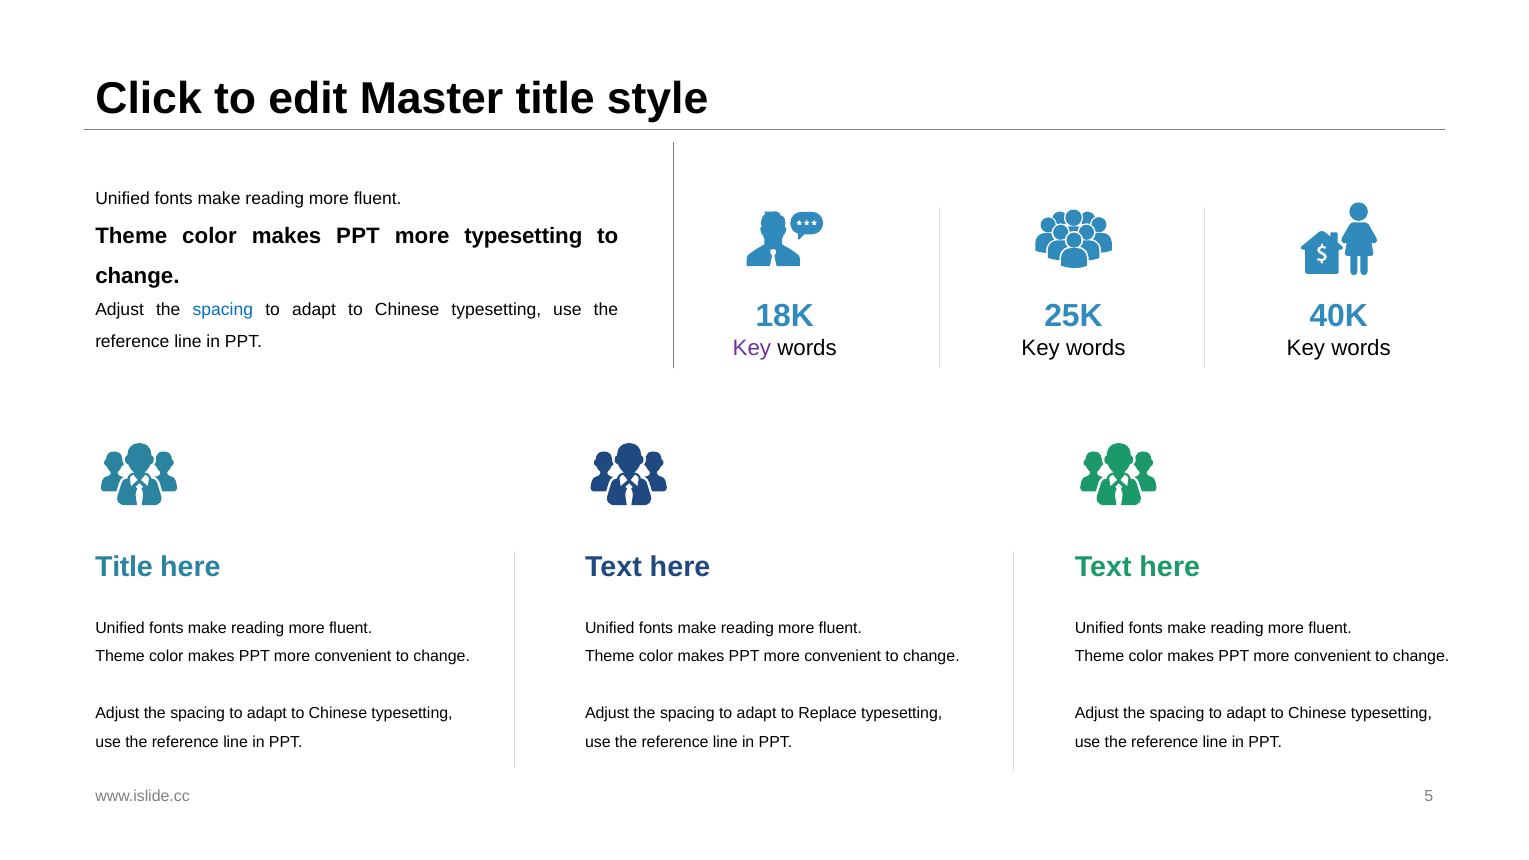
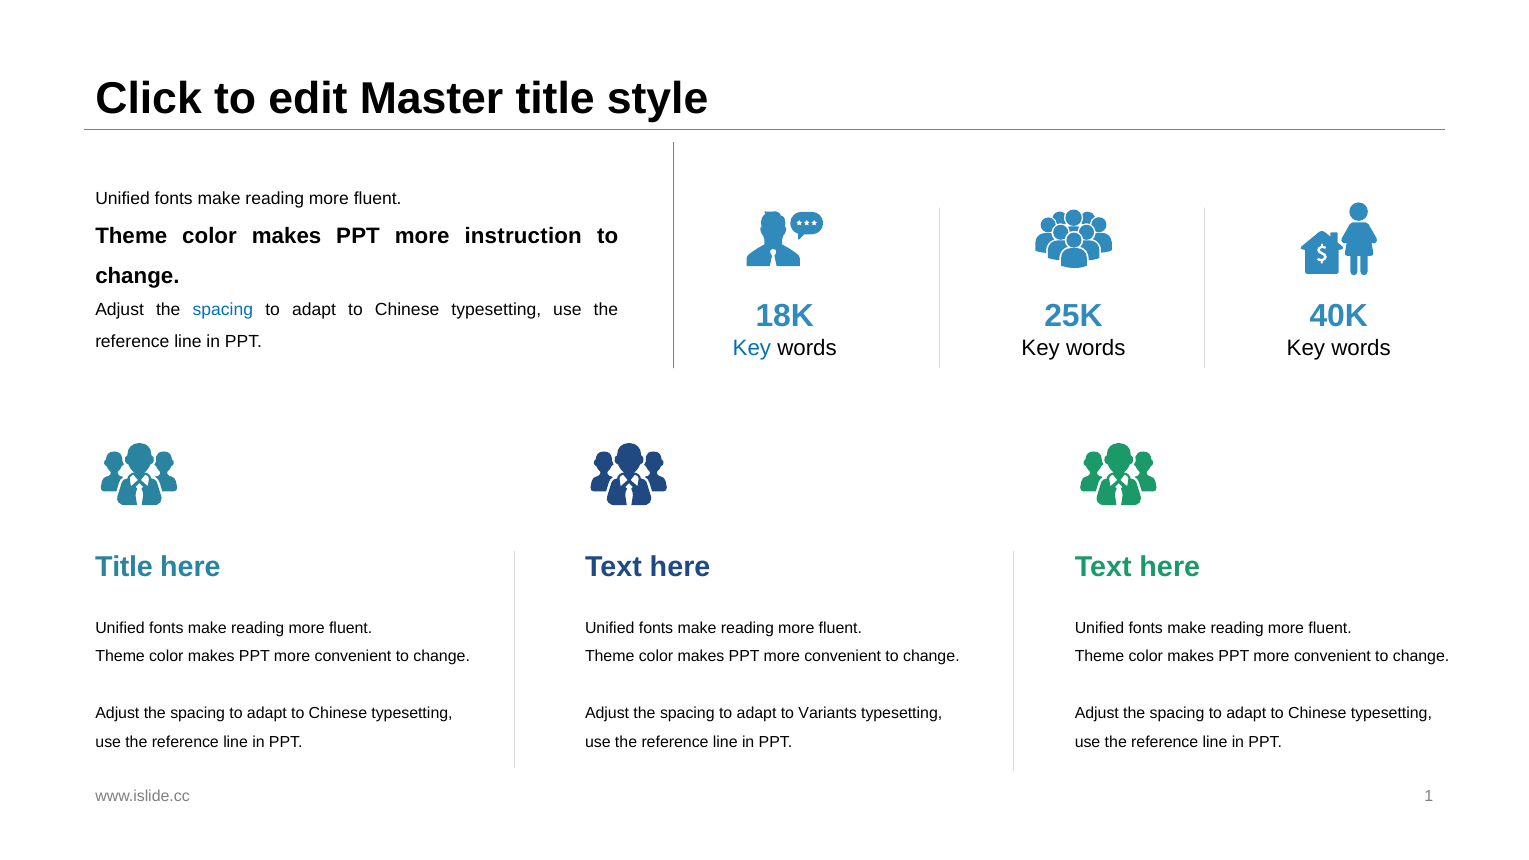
more typesetting: typesetting -> instruction
Key at (752, 348) colour: purple -> blue
Replace: Replace -> Variants
5: 5 -> 1
